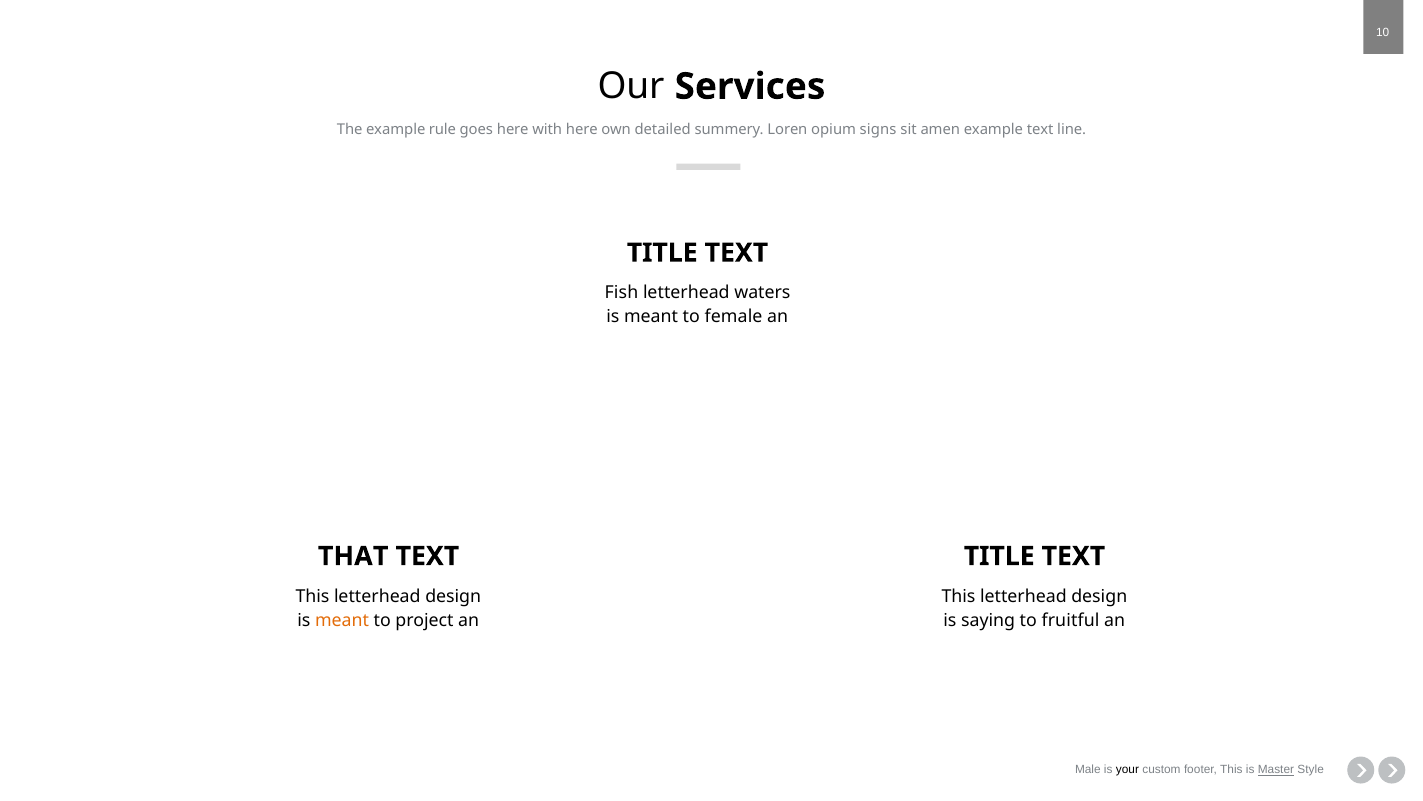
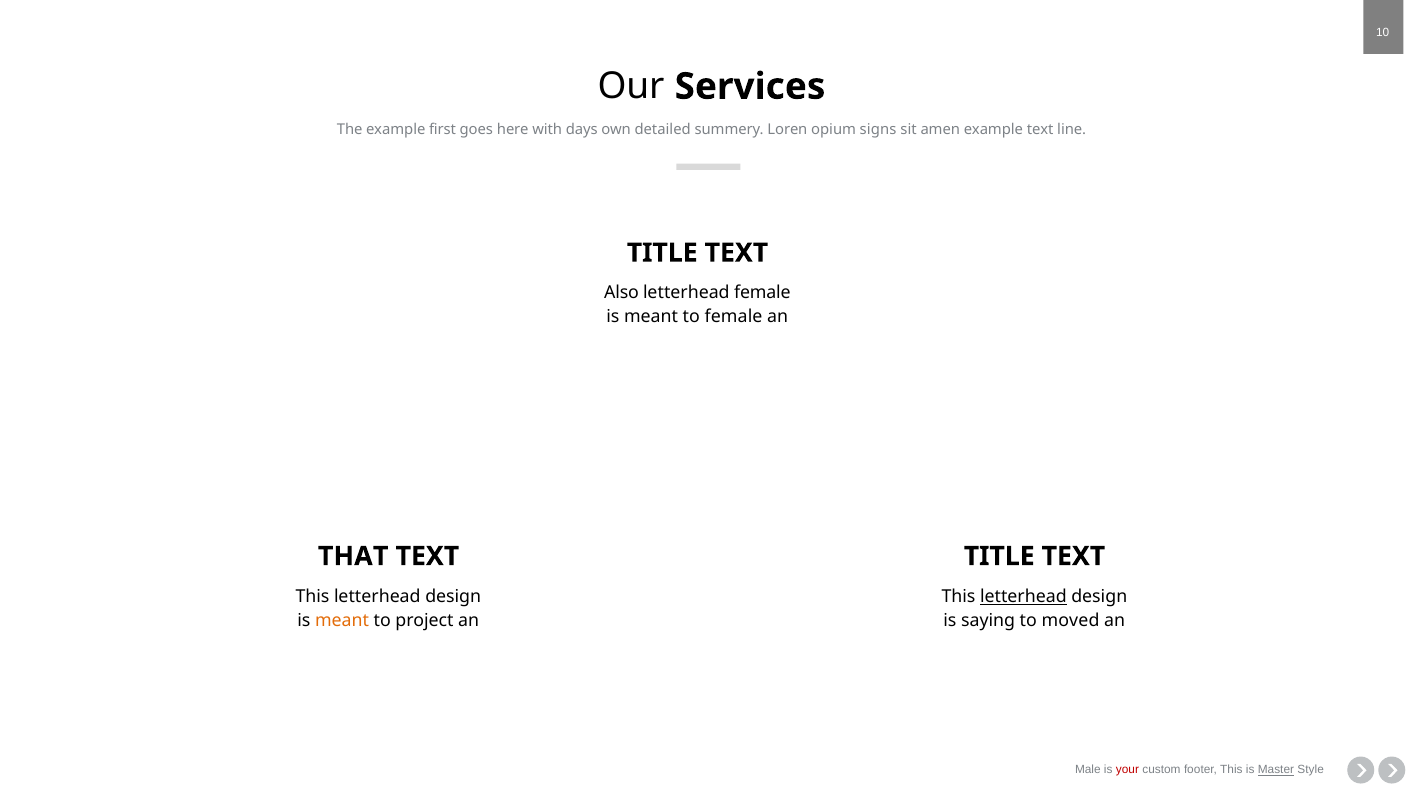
rule: rule -> first
with here: here -> days
Fish: Fish -> Also
letterhead waters: waters -> female
letterhead at (1023, 596) underline: none -> present
fruitful: fruitful -> moved
your colour: black -> red
